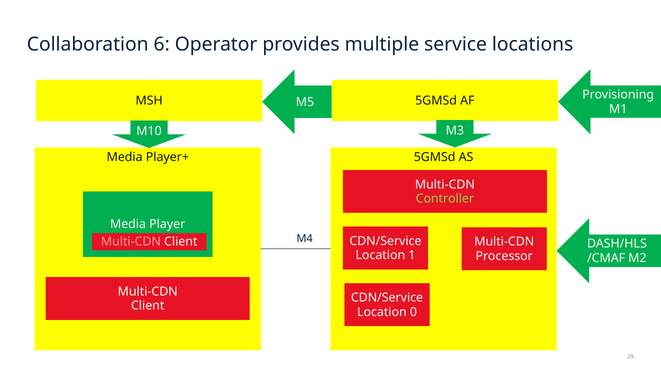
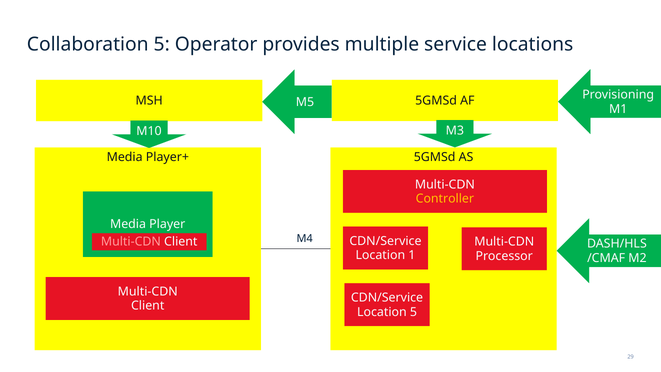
Collaboration 6: 6 -> 5
Controller colour: light green -> yellow
Location 0: 0 -> 5
